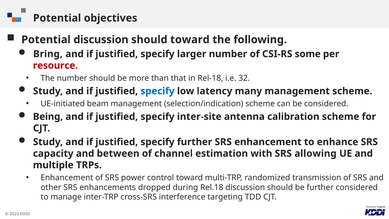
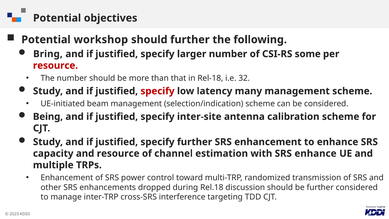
Potential discussion: discussion -> workshop
should toward: toward -> further
specify at (158, 91) colour: blue -> red
and between: between -> resource
SRS allowing: allowing -> enhance
